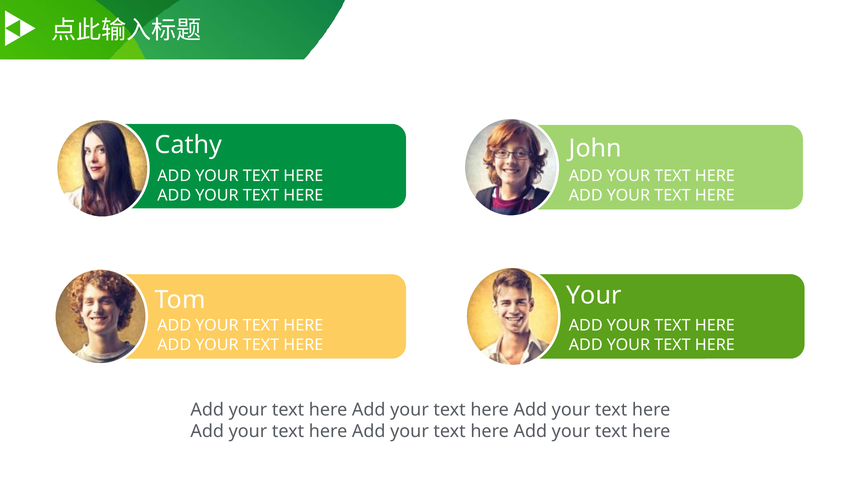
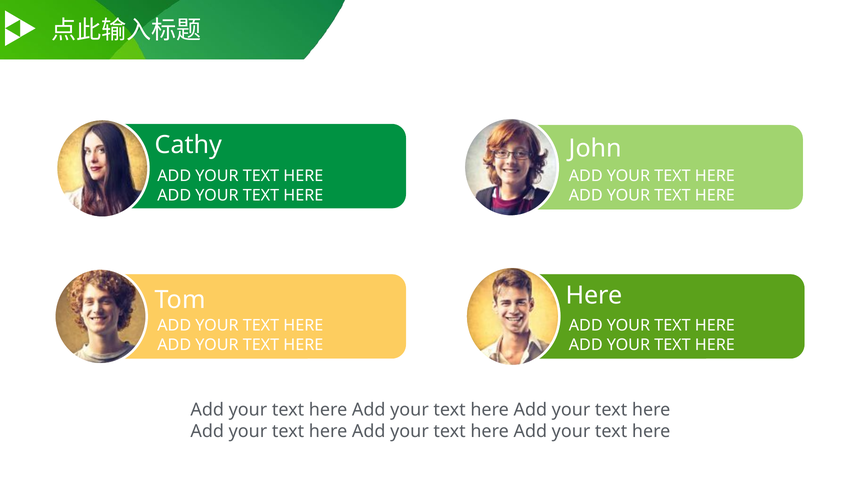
Your at (594, 296): Your -> Here
